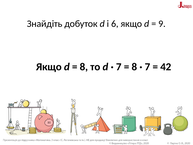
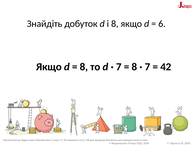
і 6: 6 -> 8
9: 9 -> 6
